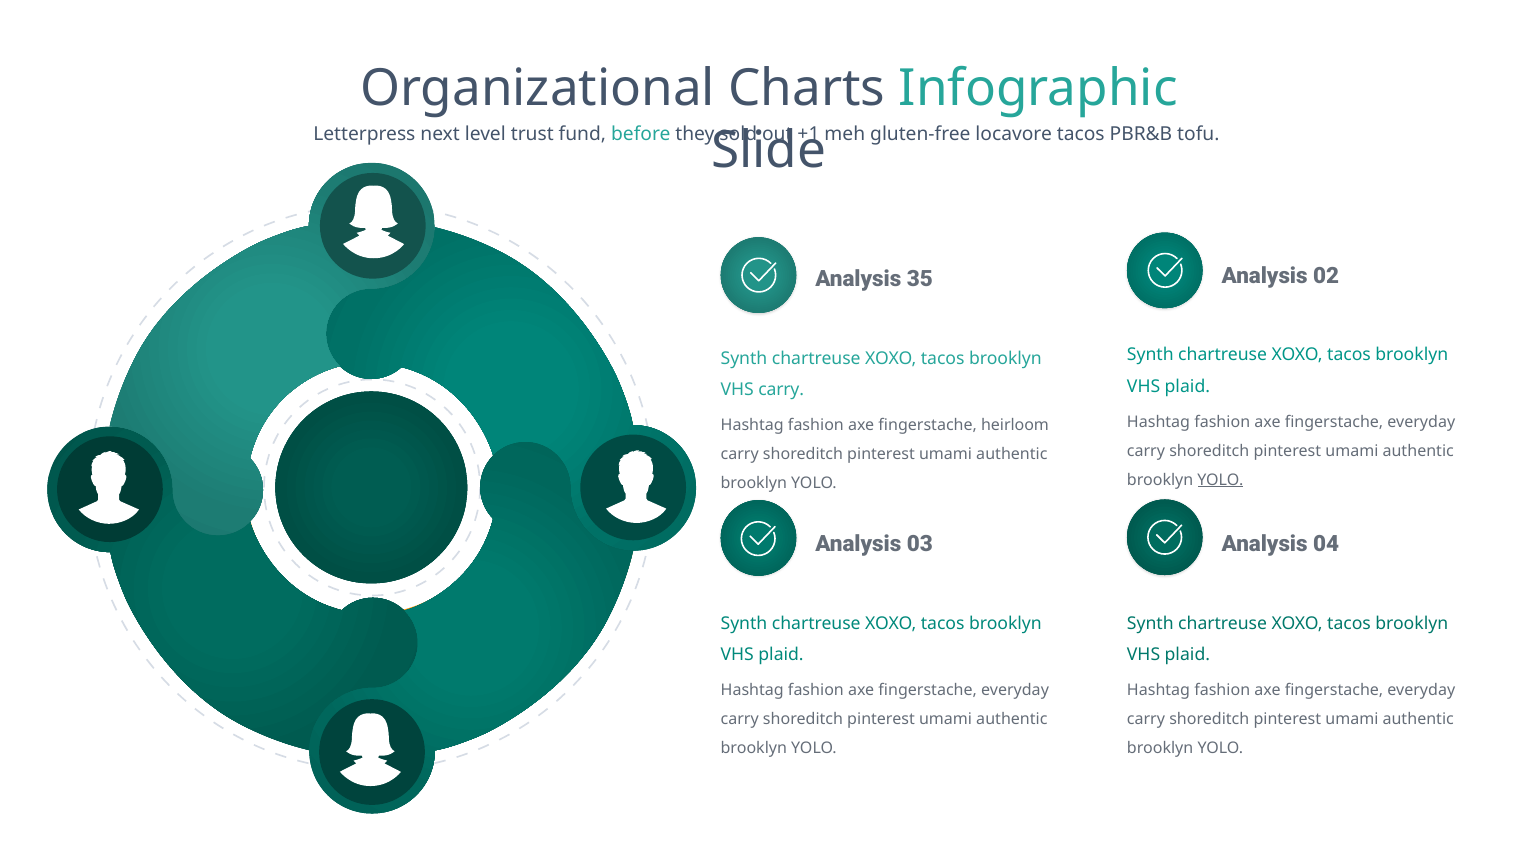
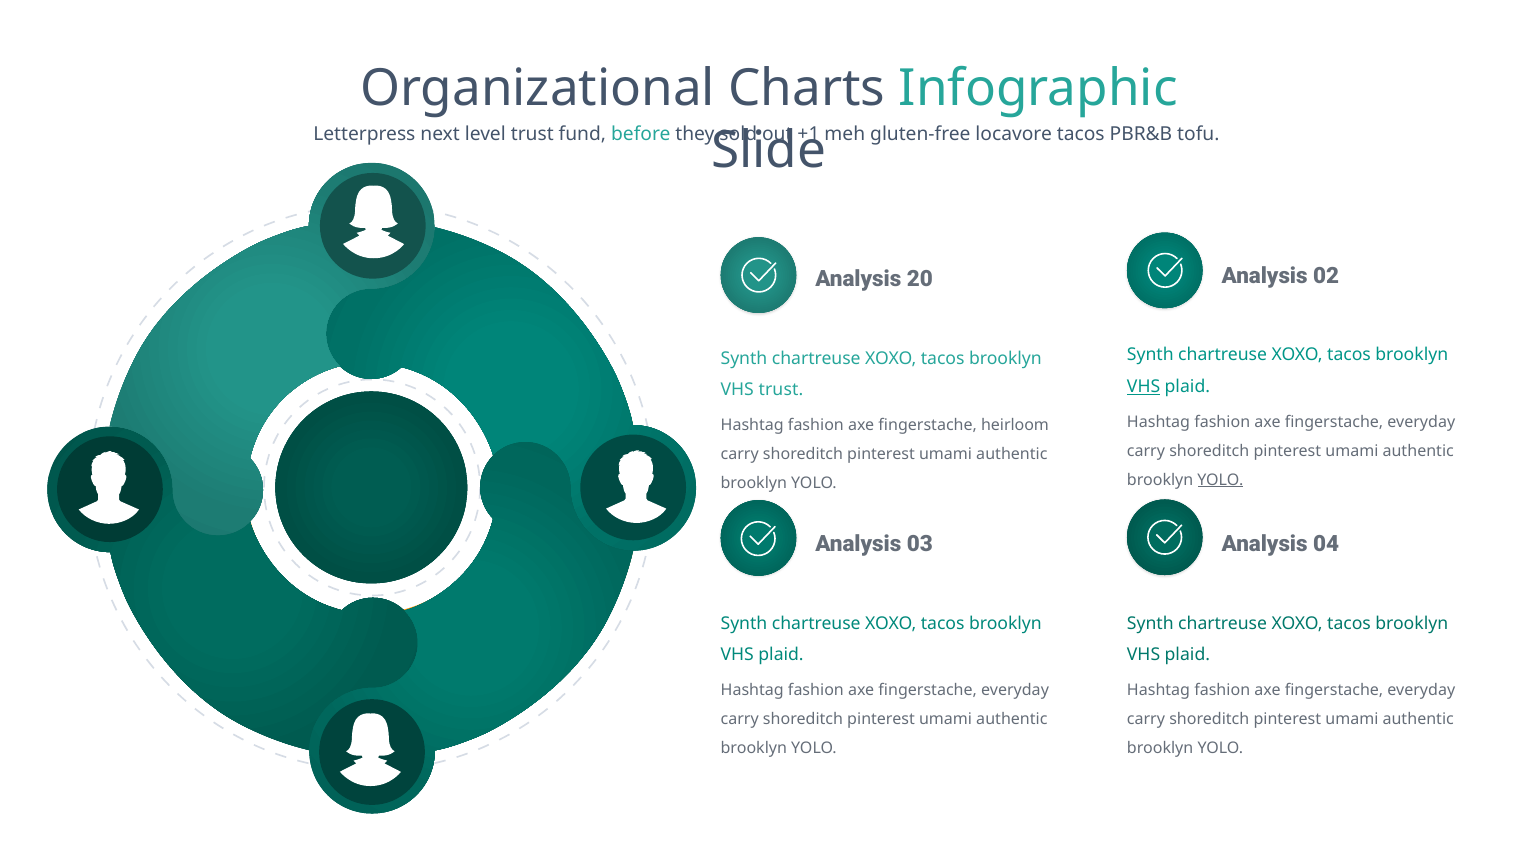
35: 35 -> 20
VHS at (1144, 387) underline: none -> present
VHS carry: carry -> trust
